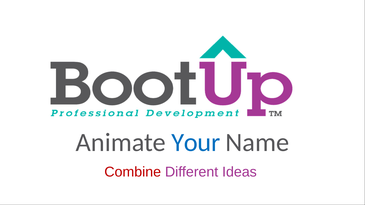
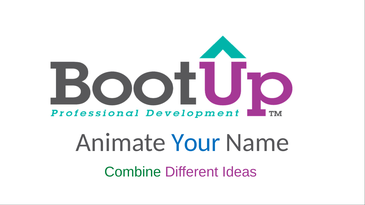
Combine colour: red -> green
